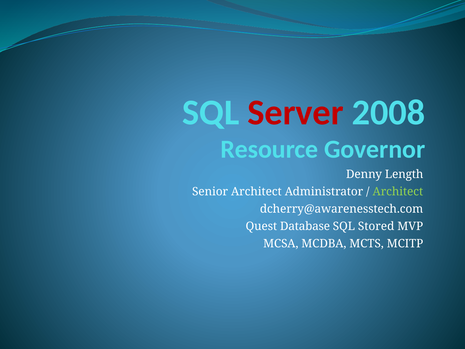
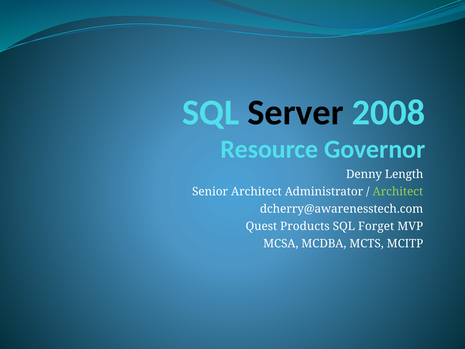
Server colour: red -> black
Database: Database -> Products
Stored: Stored -> Forget
